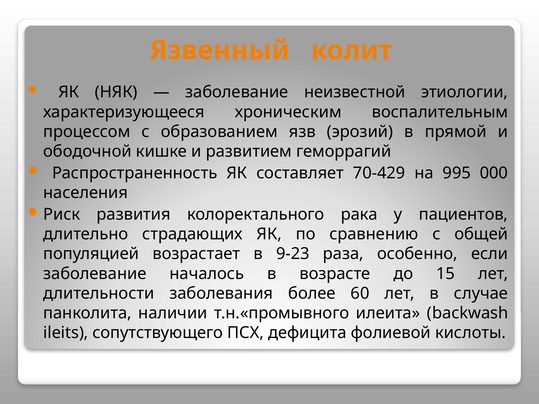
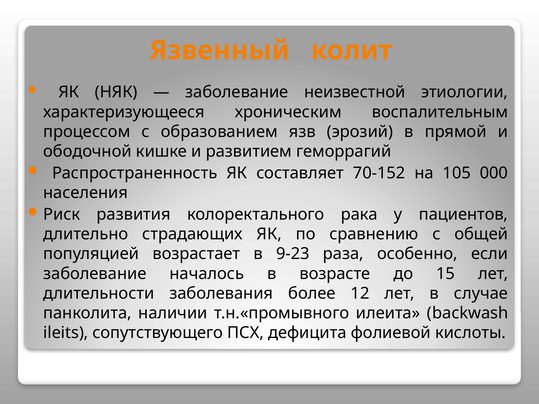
70-429: 70-429 -> 70-152
995: 995 -> 105
60: 60 -> 12
